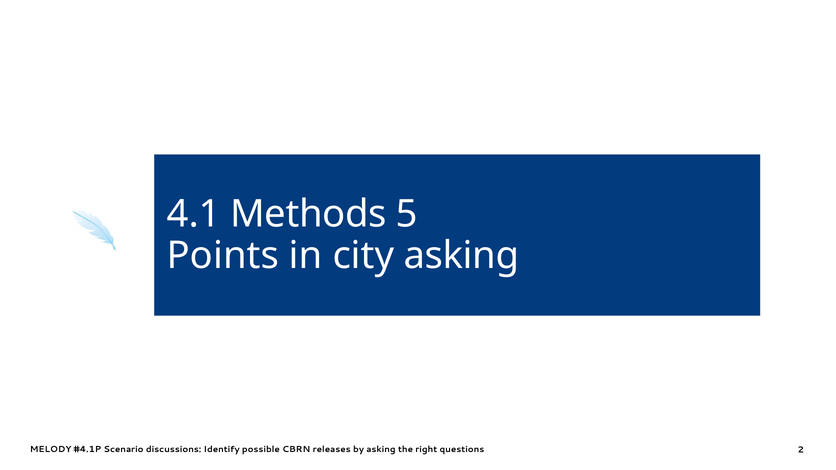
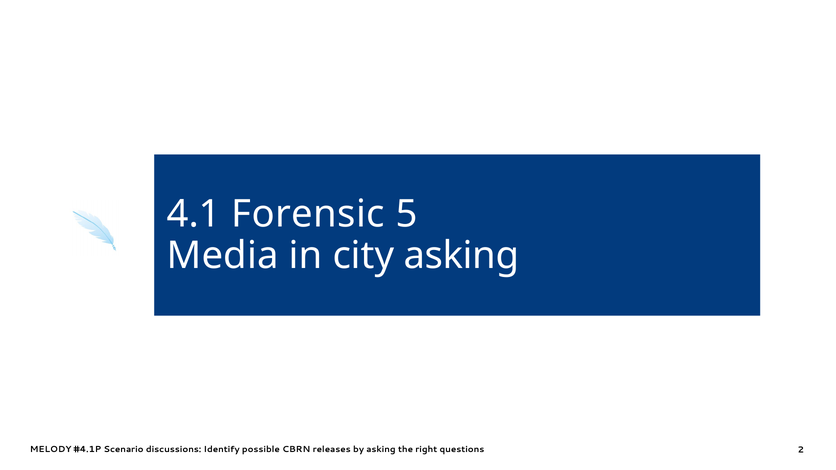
Methods: Methods -> Forensic
Points: Points -> Media
